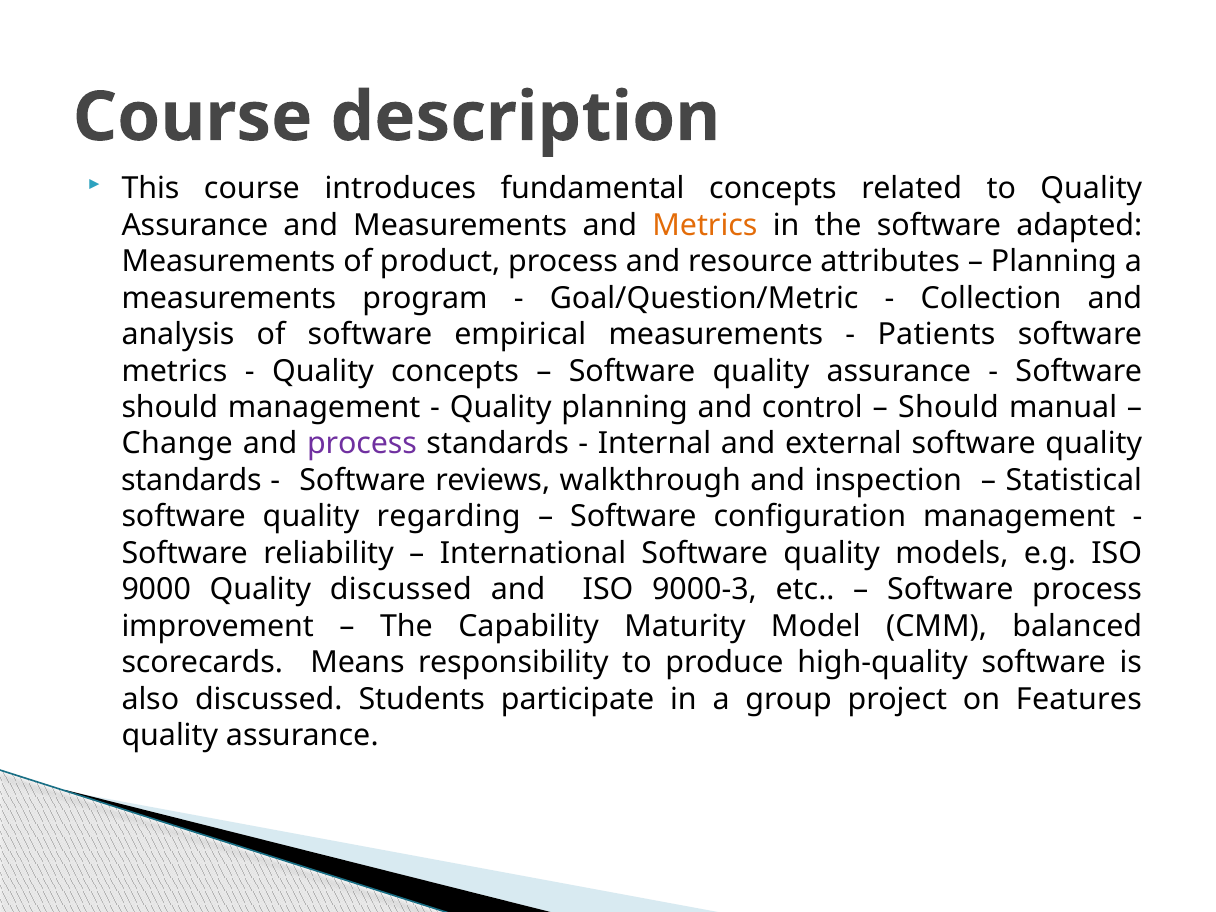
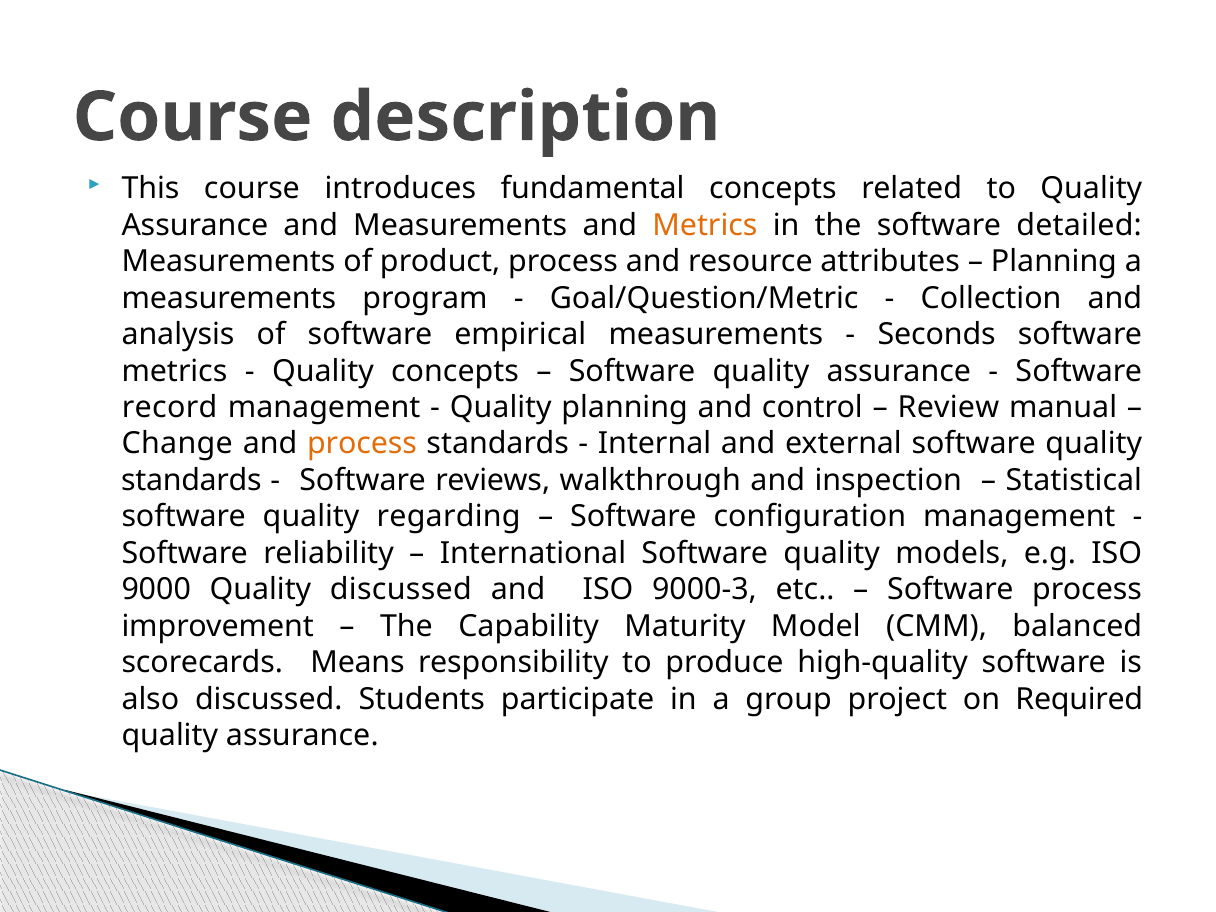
adapted: adapted -> detailed
Patients: Patients -> Seconds
should at (170, 407): should -> record
Should at (948, 407): Should -> Review
process at (362, 444) colour: purple -> orange
Features: Features -> Required
